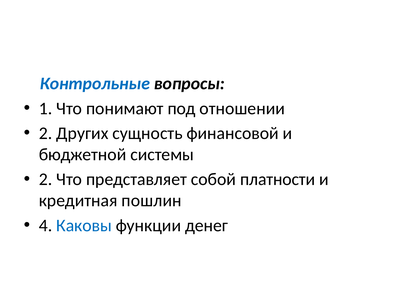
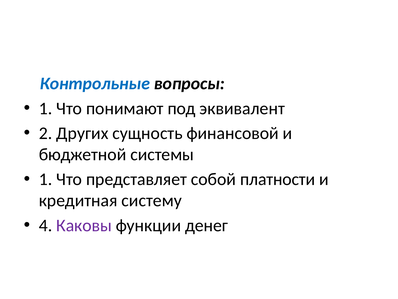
отношении: отношении -> эквивалент
2 at (46, 179): 2 -> 1
пошлин: пошлин -> систему
Каковы colour: blue -> purple
